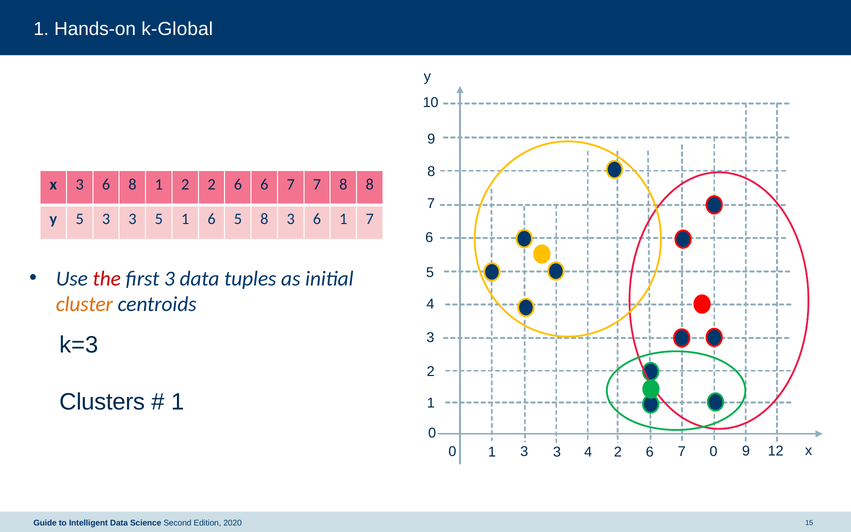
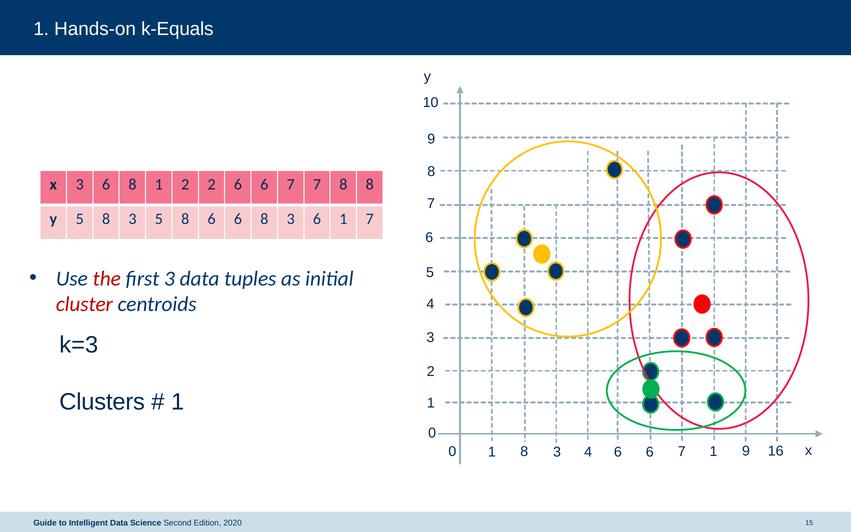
k-Global: k-Global -> k-Equals
y 5 3: 3 -> 8
3 5 1: 1 -> 8
5 at (238, 219): 5 -> 6
cluster colour: orange -> red
1 3: 3 -> 8
4 2: 2 -> 6
7 0: 0 -> 1
12: 12 -> 16
